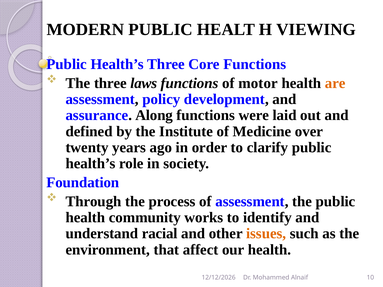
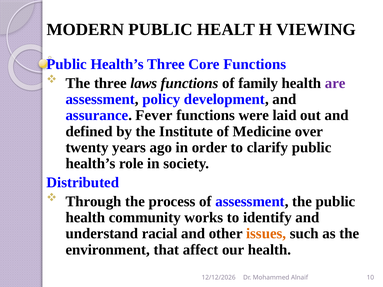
motor: motor -> family
are colour: orange -> purple
Along: Along -> Fever
Foundation: Foundation -> Distributed
